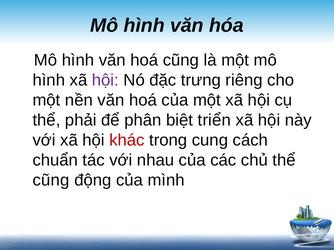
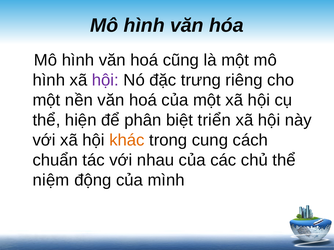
phải: phải -> hiện
khác colour: red -> orange
cũng at (51, 180): cũng -> niệm
